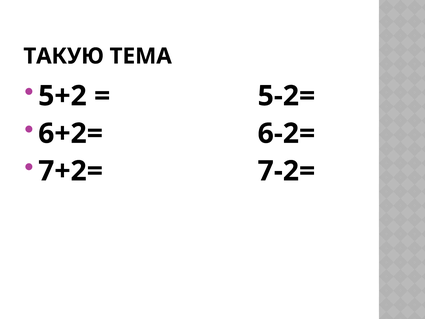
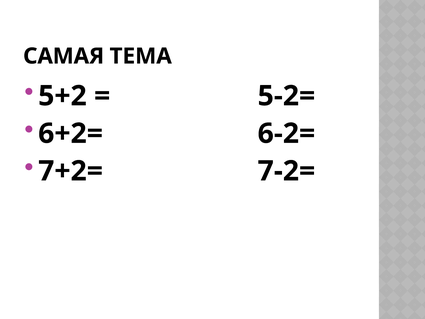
ТАКУЮ: ТАКУЮ -> САМАЯ
